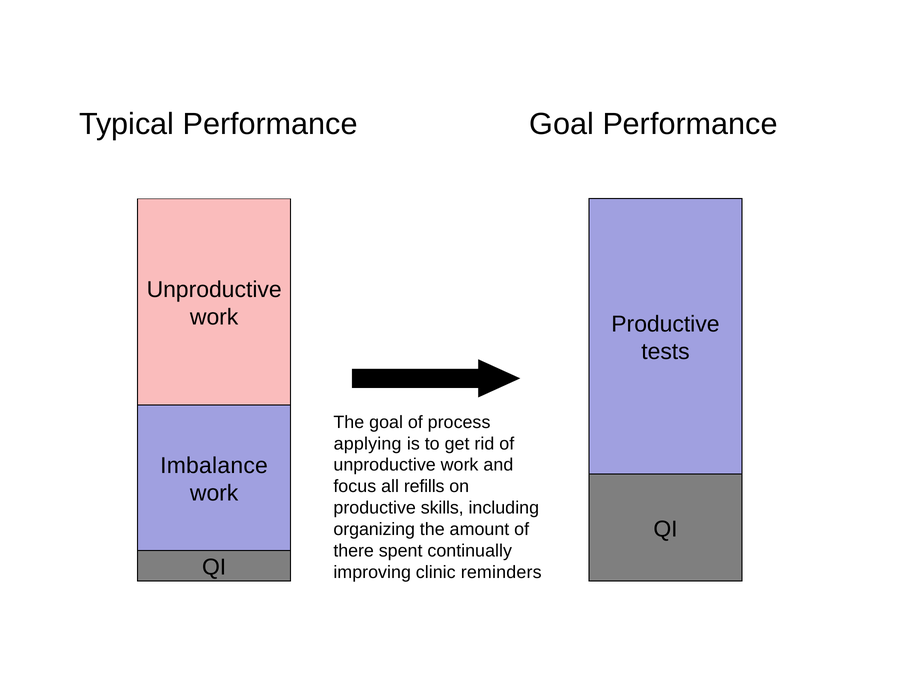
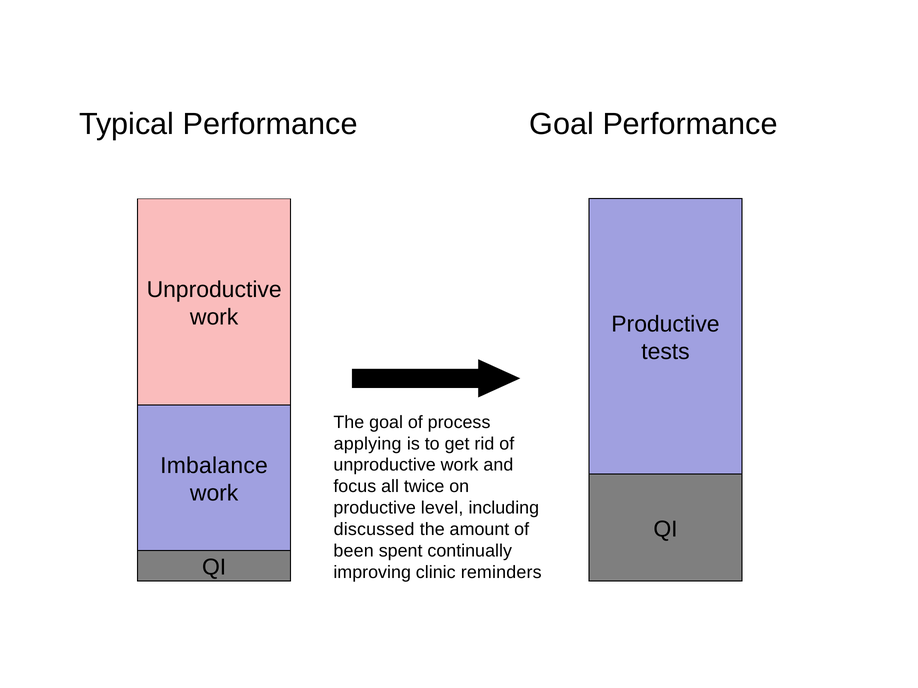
refills: refills -> twice
skills: skills -> level
organizing: organizing -> discussed
there: there -> been
